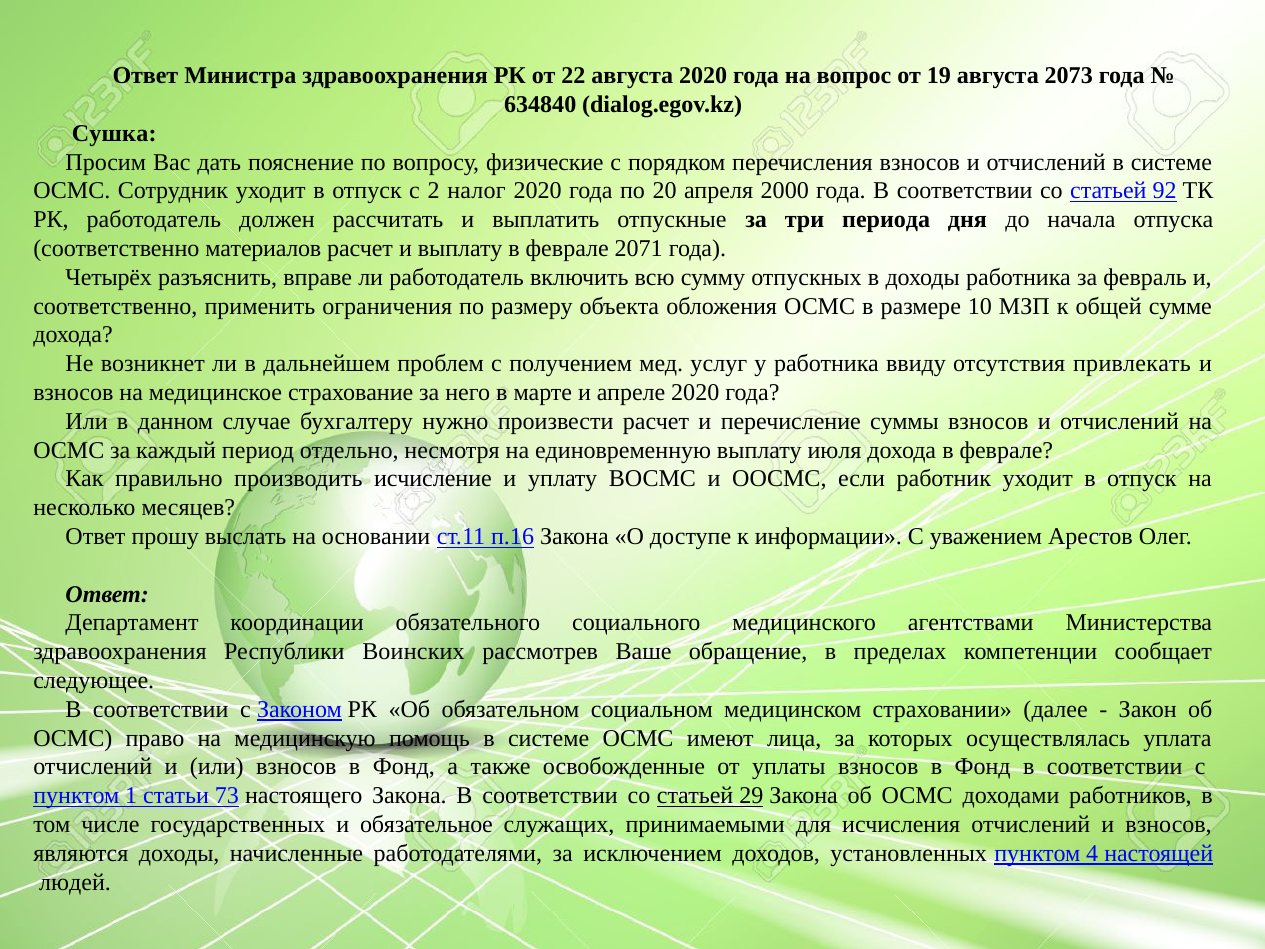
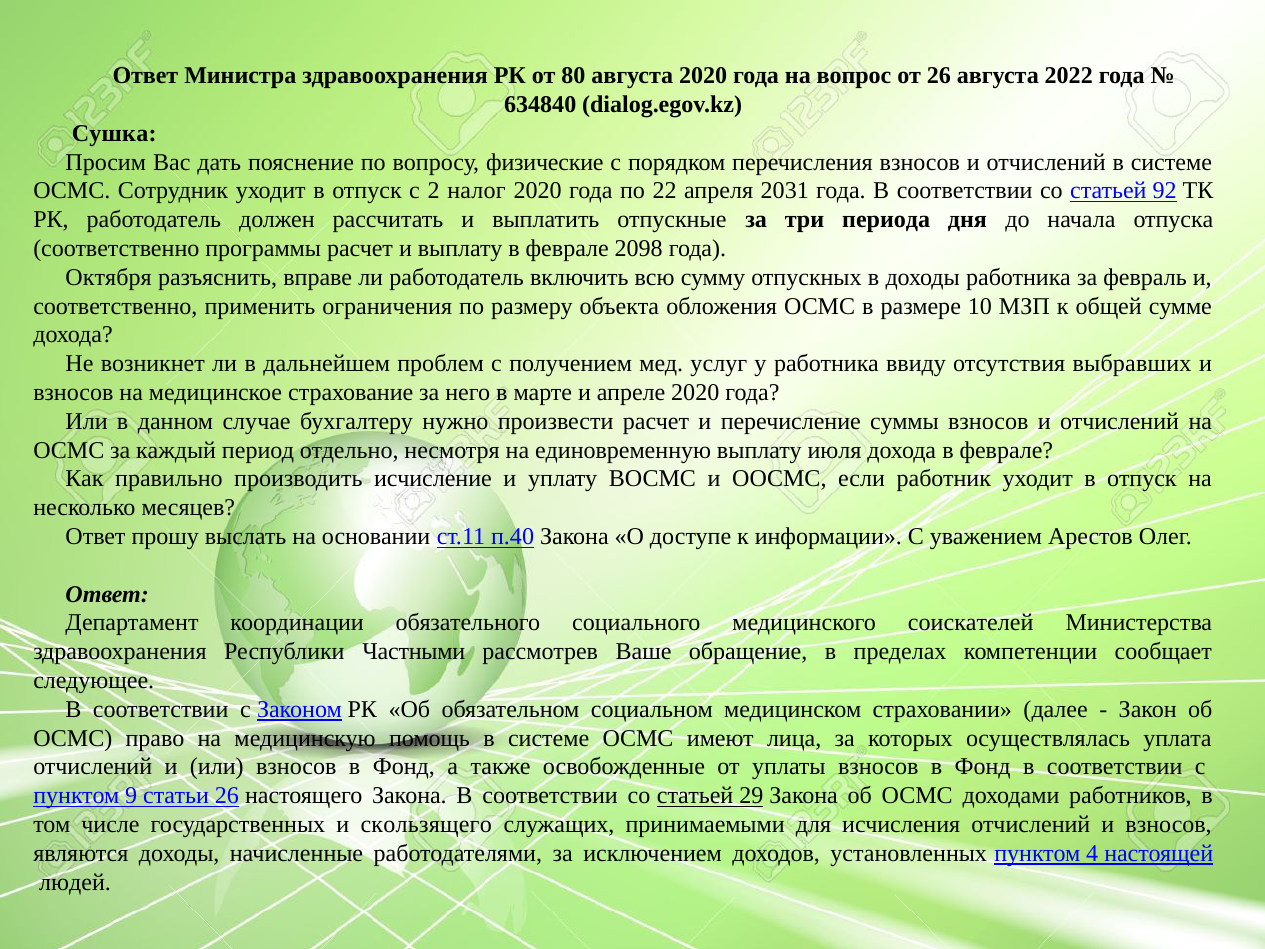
22: 22 -> 80
от 19: 19 -> 26
2073: 2073 -> 2022
20: 20 -> 22
2000: 2000 -> 2031
материалов: материалов -> программы
2071: 2071 -> 2098
Четырёх: Четырёх -> Октября
привлекать: привлекать -> выбравших
п.16: п.16 -> п.40
агентствами: агентствами -> соискателей
Воинских: Воинских -> Частными
1: 1 -> 9
статьи 73: 73 -> 26
обязательное: обязательное -> скользящего
